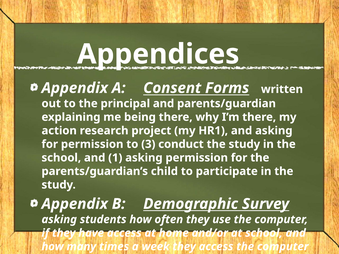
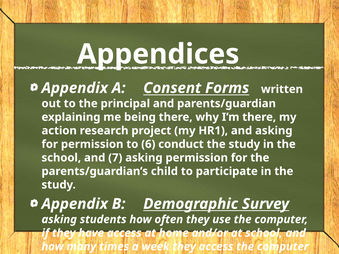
3: 3 -> 6
1: 1 -> 7
